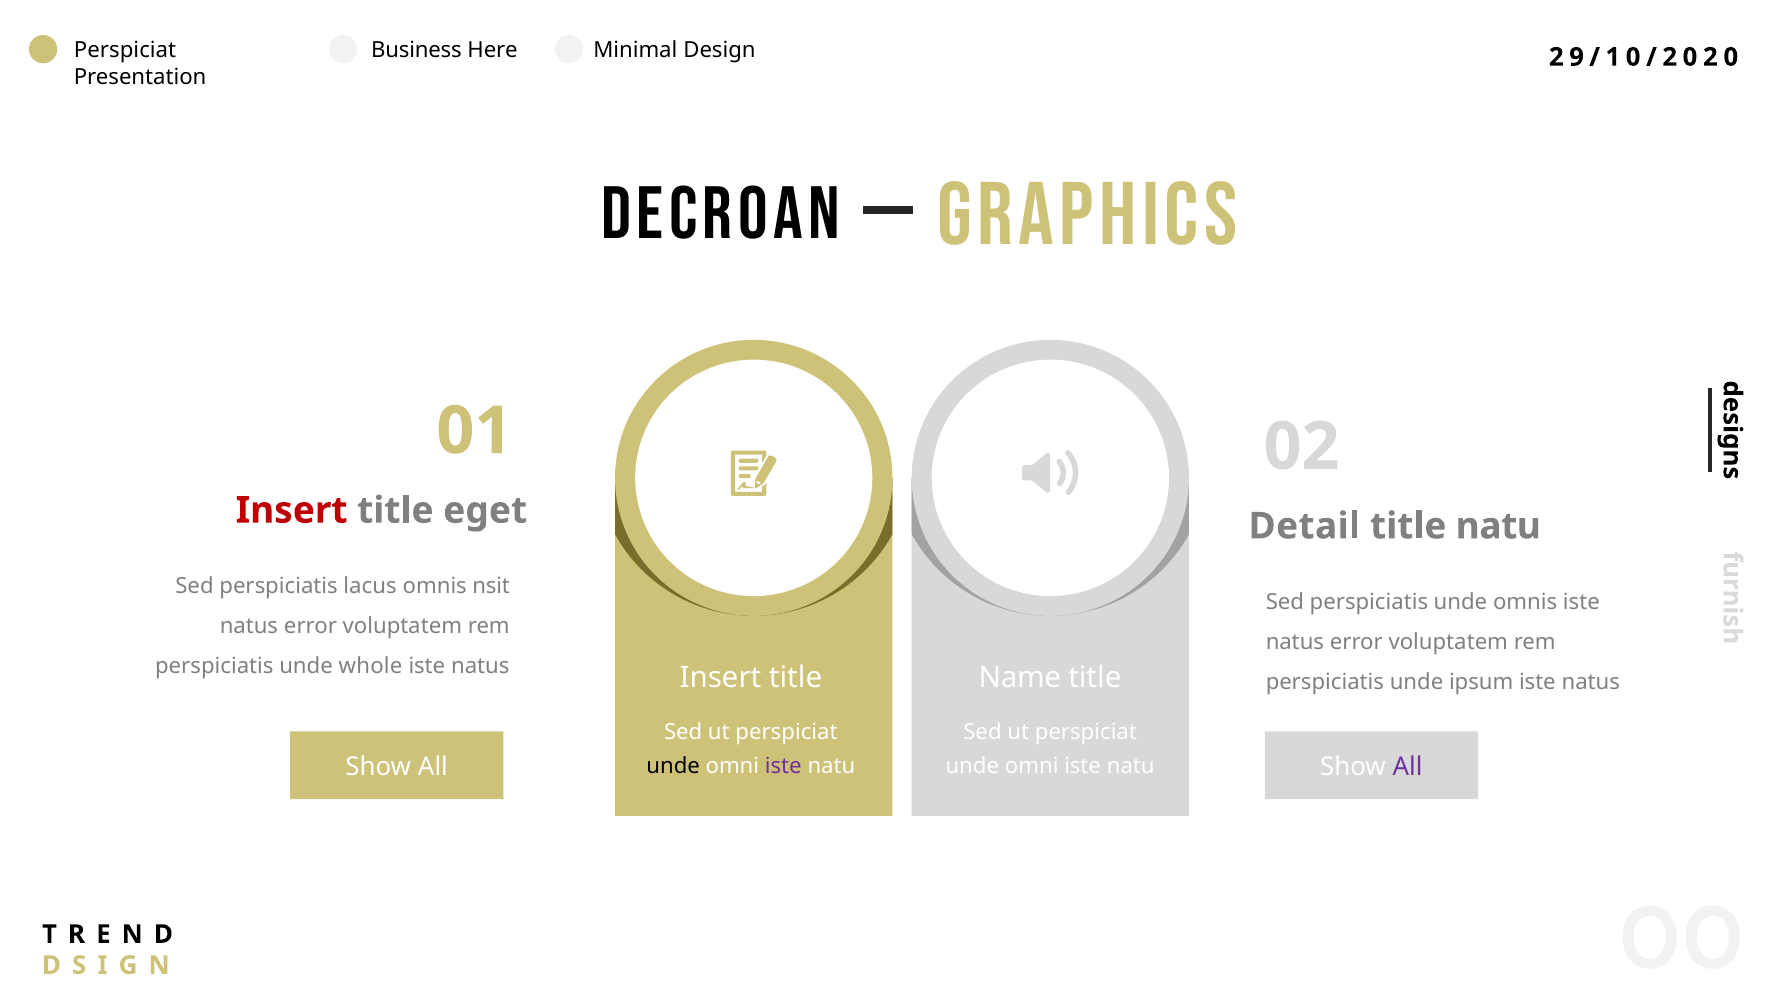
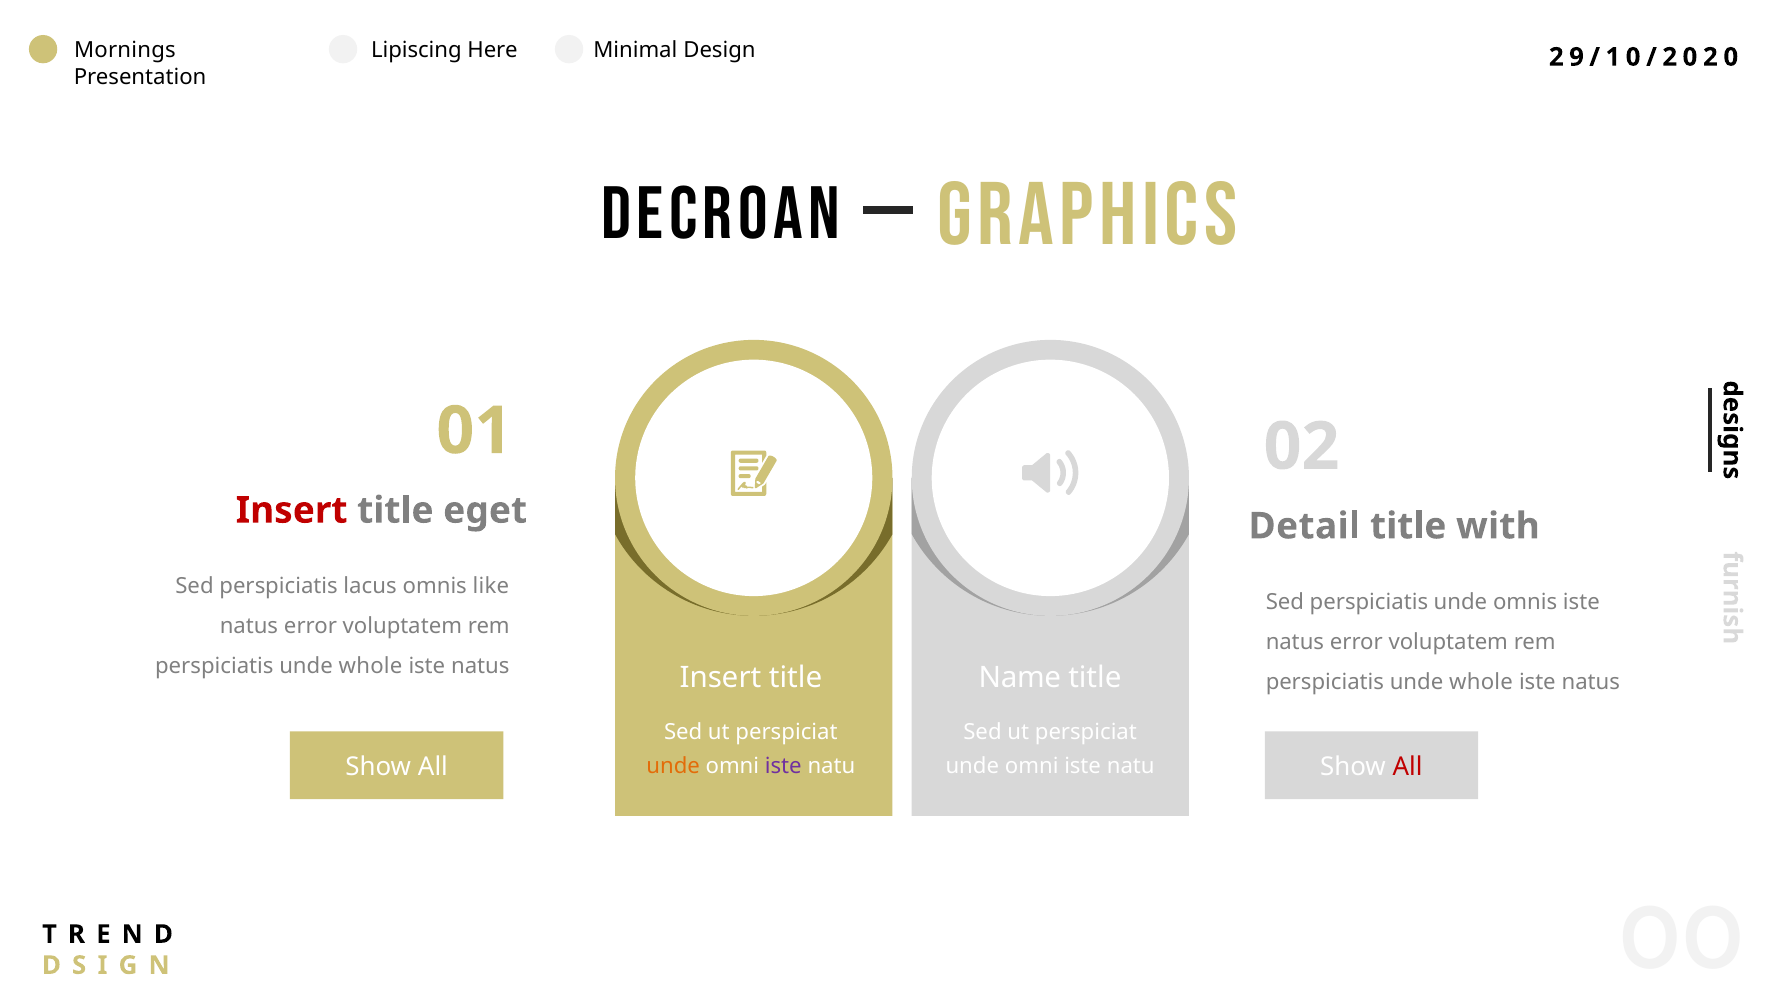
Perspiciat at (125, 51): Perspiciat -> Mornings
Business: Business -> Lipiscing
title natu: natu -> with
nsit: nsit -> like
ipsum at (1481, 682): ipsum -> whole
All at (1408, 767) colour: purple -> red
unde at (673, 766) colour: black -> orange
